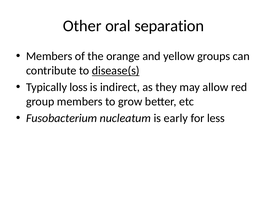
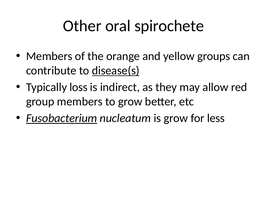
separation: separation -> spirochete
Fusobacterium underline: none -> present
is early: early -> grow
